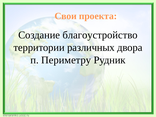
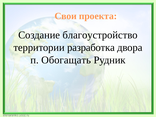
различных: различных -> разработка
Периметру: Периметру -> Обогащать
